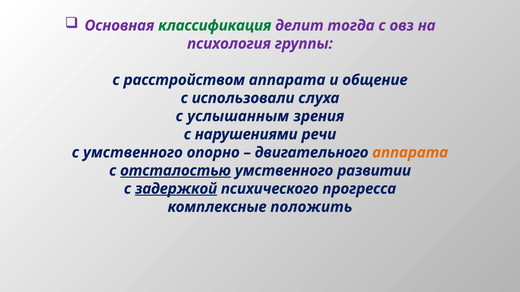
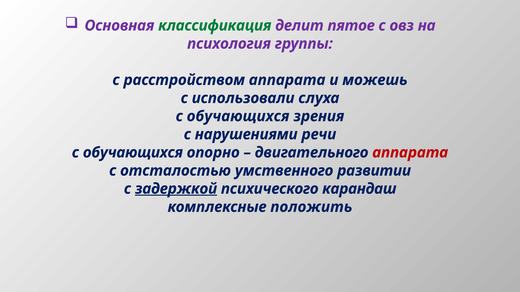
тогда: тогда -> пятое
общение: общение -> можешь
услышанным at (238, 116): услышанным -> обучающихся
умственного at (133, 153): умственного -> обучающихся
аппарата at (410, 153) colour: orange -> red
отсталостью underline: present -> none
прогресса: прогресса -> карандаш
